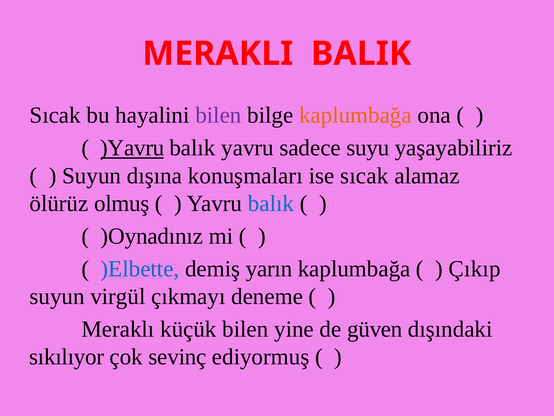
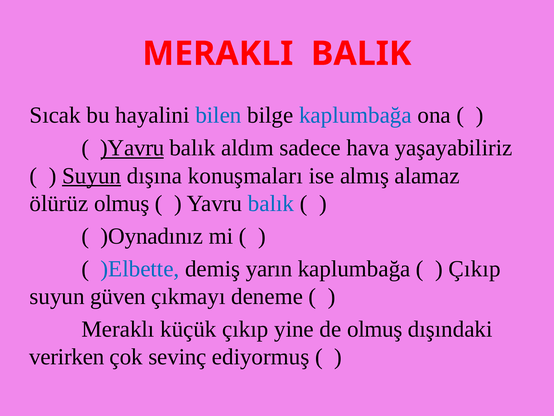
bilen at (218, 115) colour: purple -> blue
kaplumbağa at (355, 115) colour: orange -> blue
balık yavru: yavru -> aldım
suyu: suyu -> hava
Suyun at (92, 176) underline: none -> present
ise sıcak: sıcak -> almış
virgül: virgül -> güven
küçük bilen: bilen -> çıkıp
de güven: güven -> olmuş
sıkılıyor: sıkılıyor -> verirken
